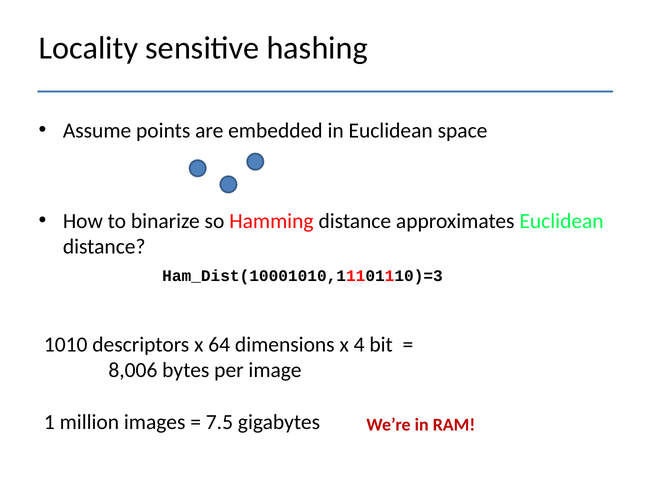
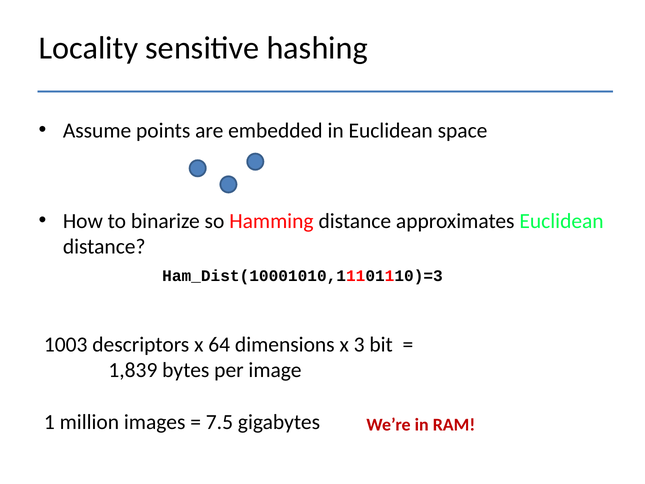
1010: 1010 -> 1003
4: 4 -> 3
8,006: 8,006 -> 1,839
